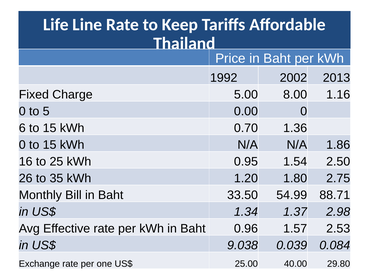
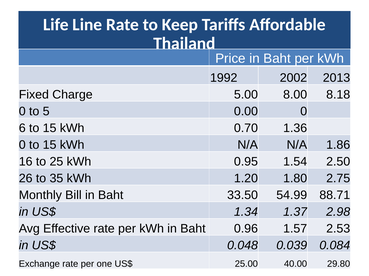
1.16: 1.16 -> 8.18
9.038: 9.038 -> 0.048
